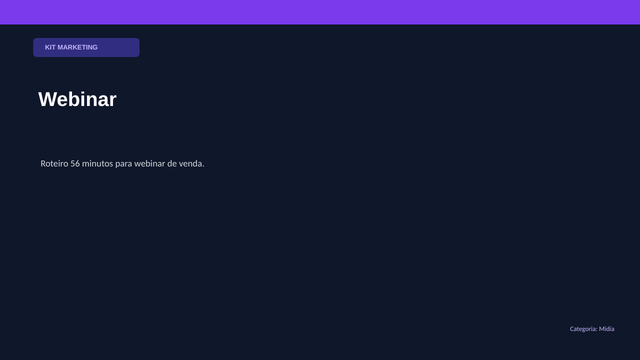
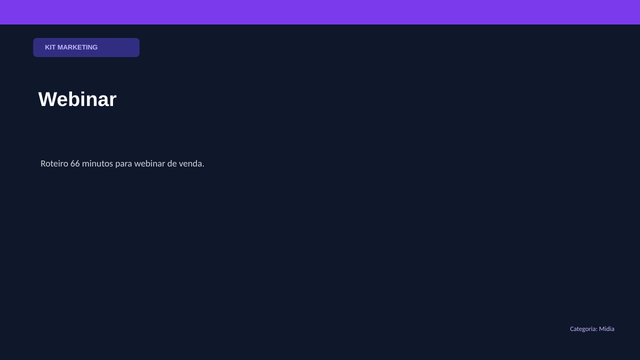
56: 56 -> 66
